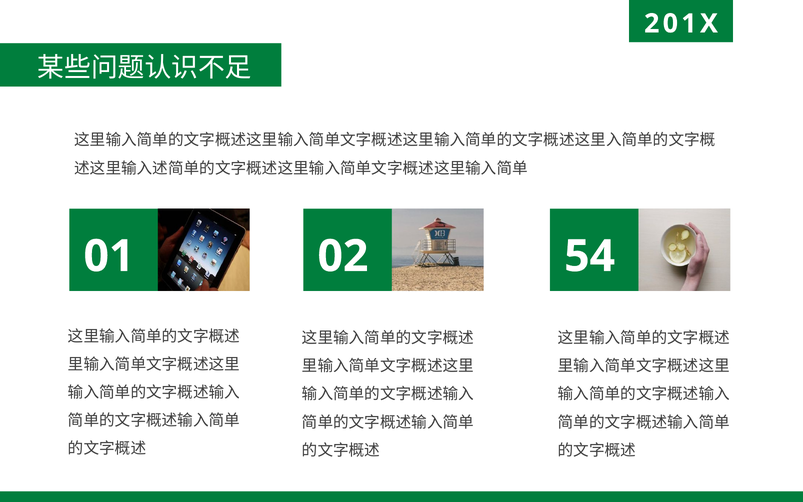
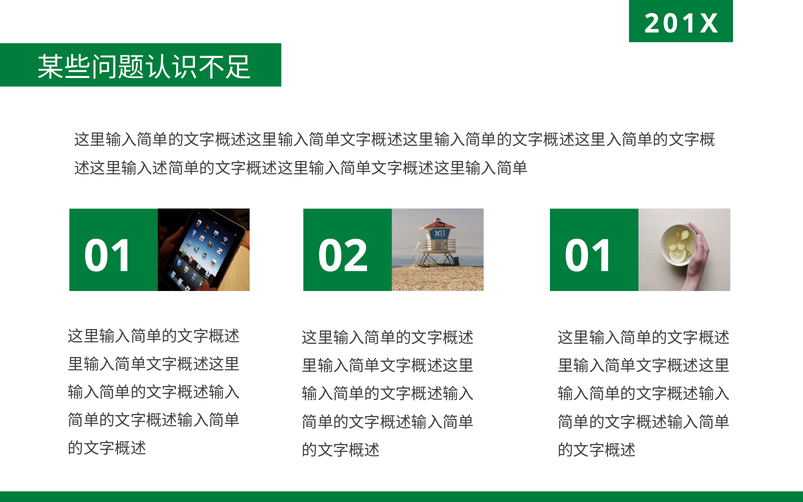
02 54: 54 -> 01
